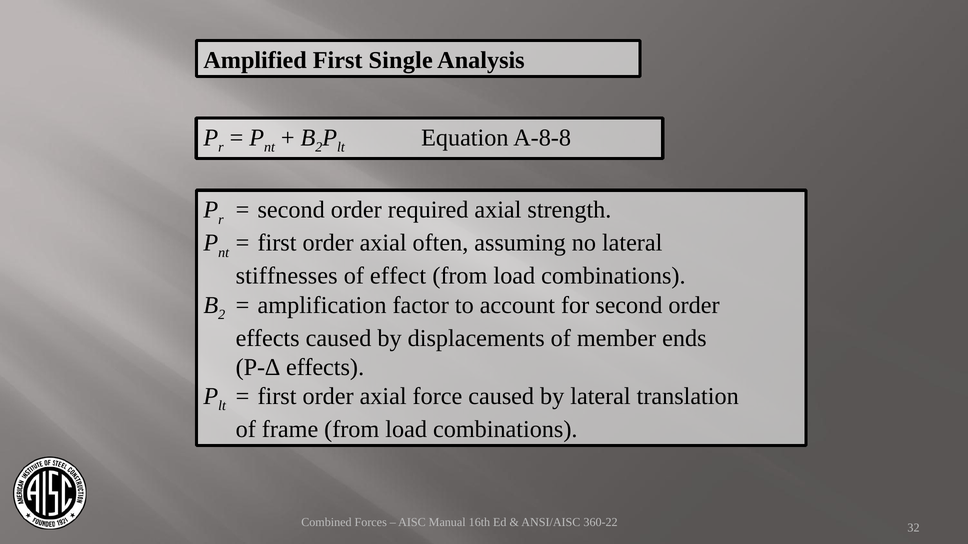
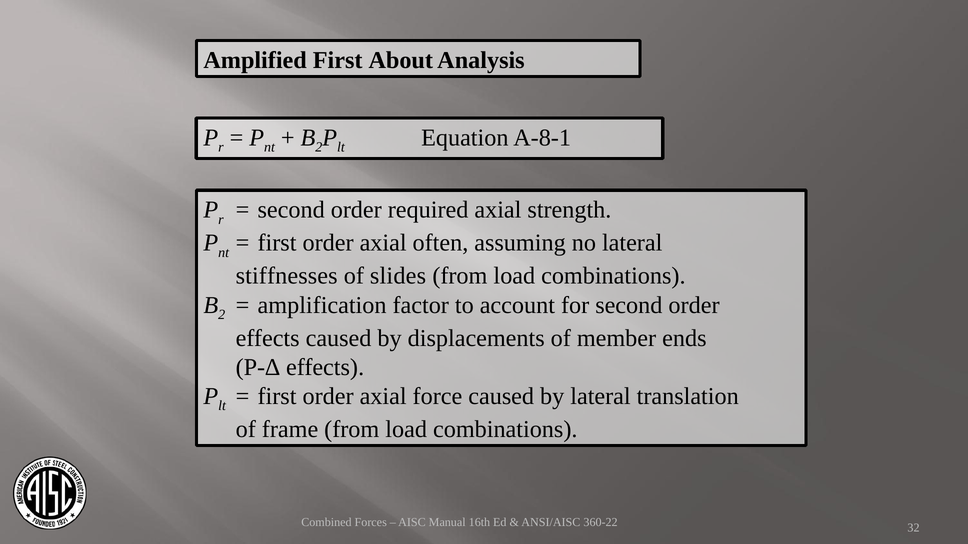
Single: Single -> About
A-8-8: A-8-8 -> A-8-1
effect: effect -> slides
